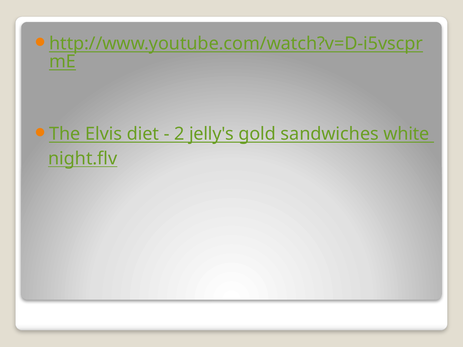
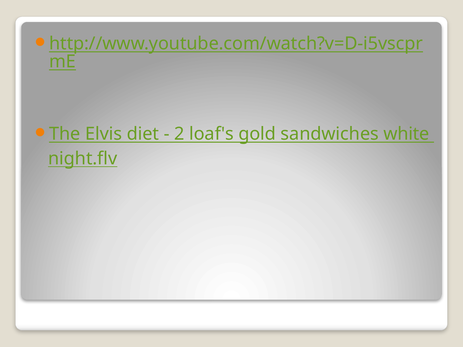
jelly's: jelly's -> loaf's
